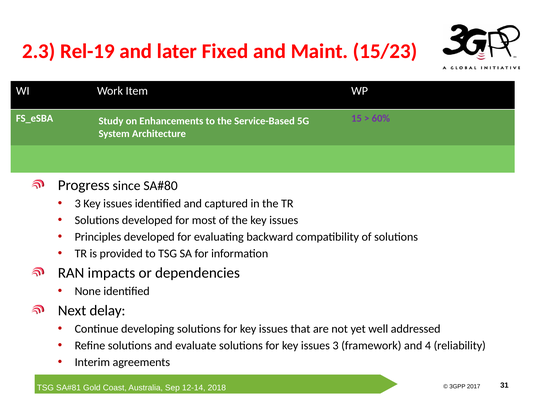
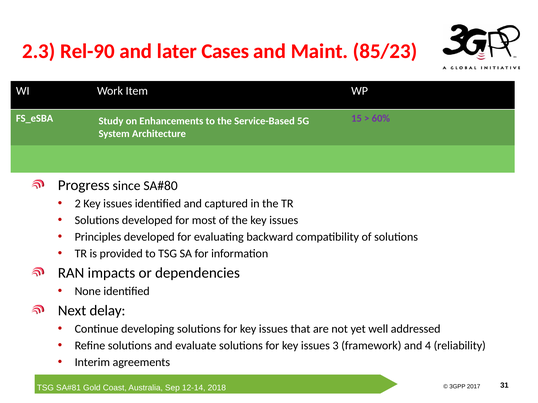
Rel-19: Rel-19 -> Rel-90
Fixed: Fixed -> Cases
15/23: 15/23 -> 85/23
3 at (78, 204): 3 -> 2
